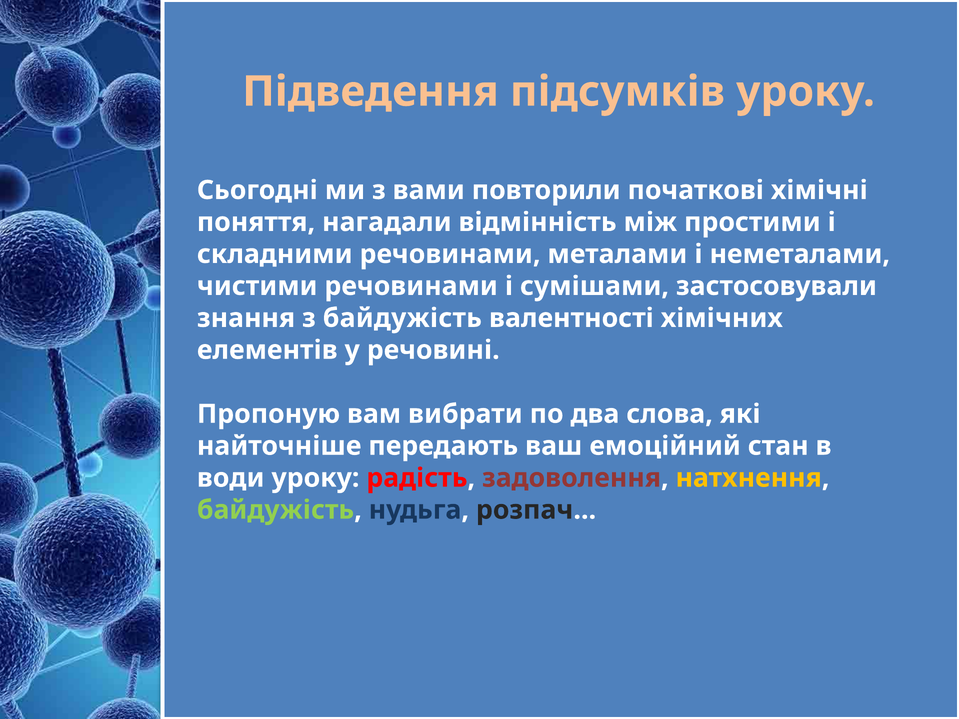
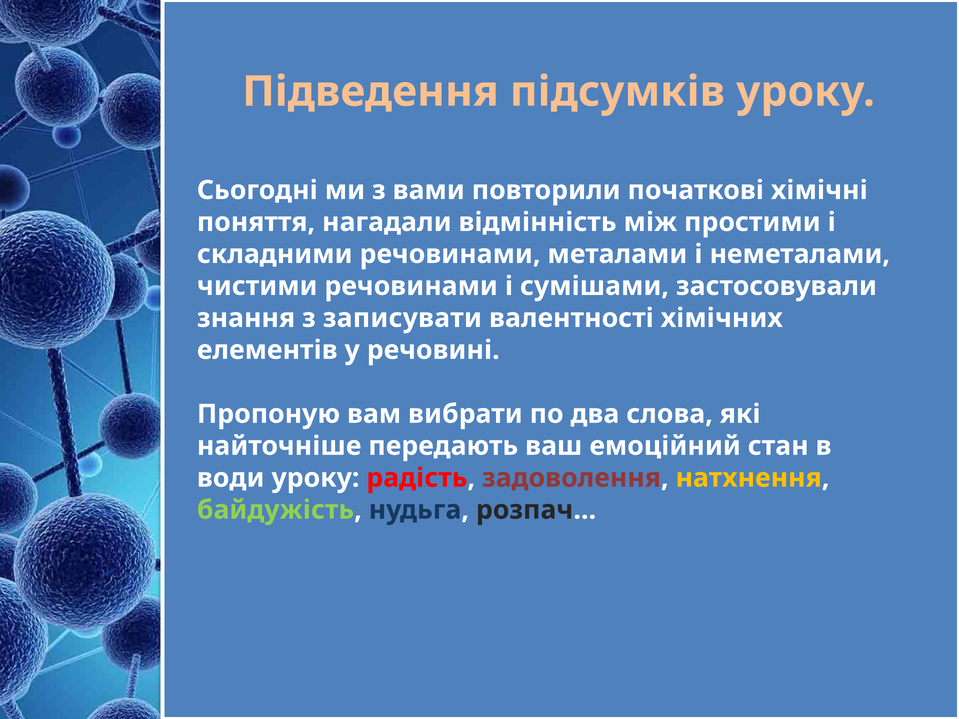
з байдужість: байдужість -> записувати
